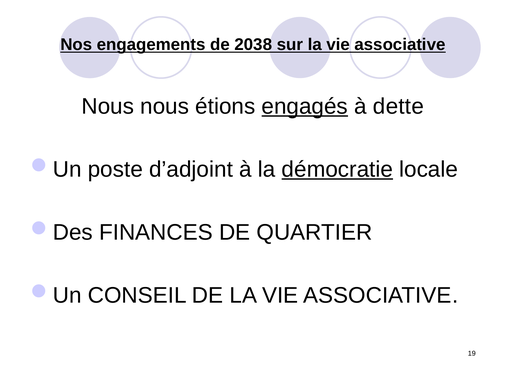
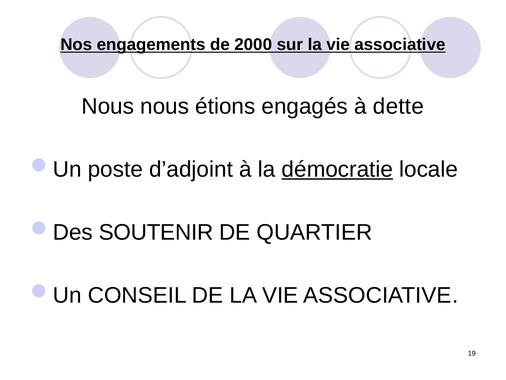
2038: 2038 -> 2000
engagés underline: present -> none
FINANCES: FINANCES -> SOUTENIR
